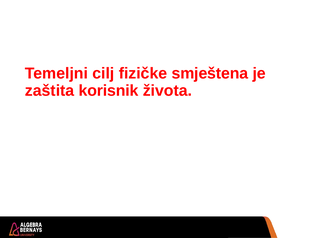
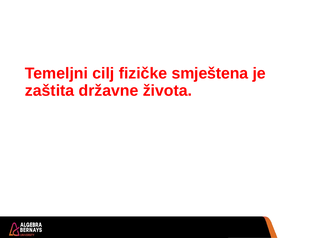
korisnik: korisnik -> državne
